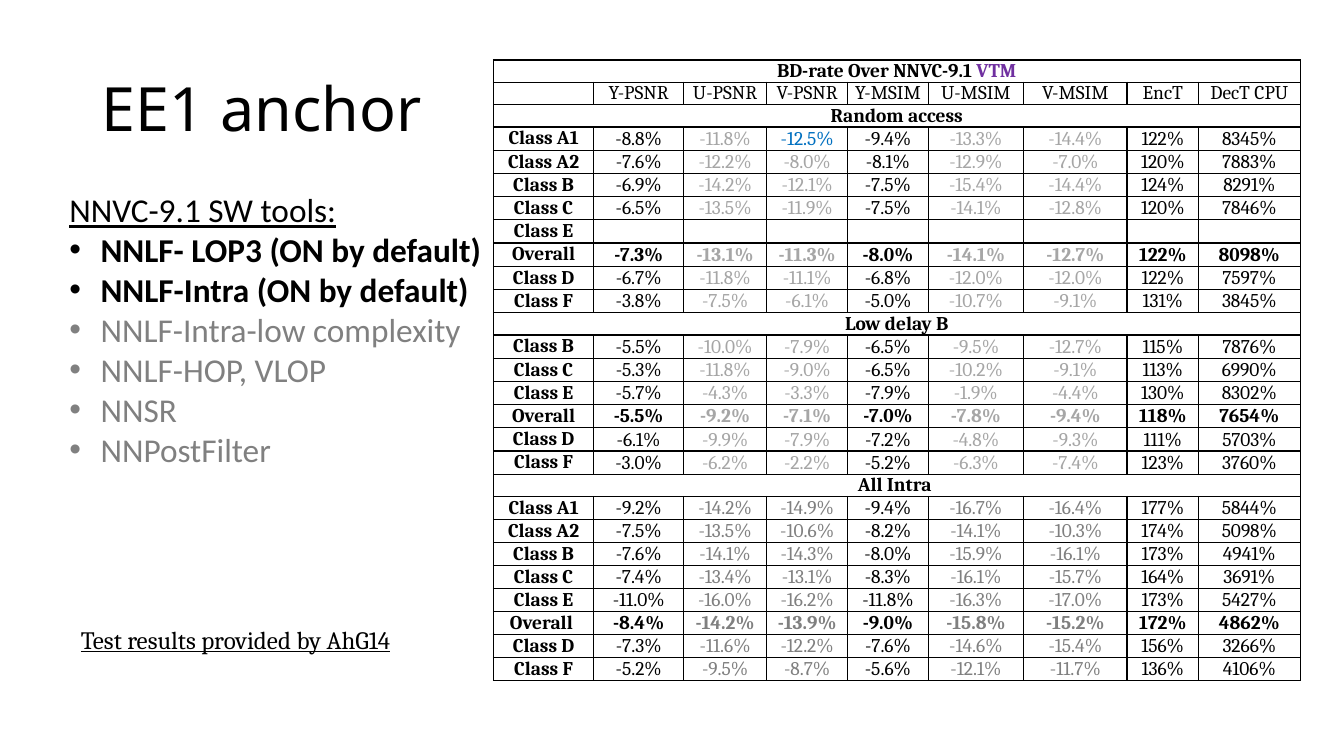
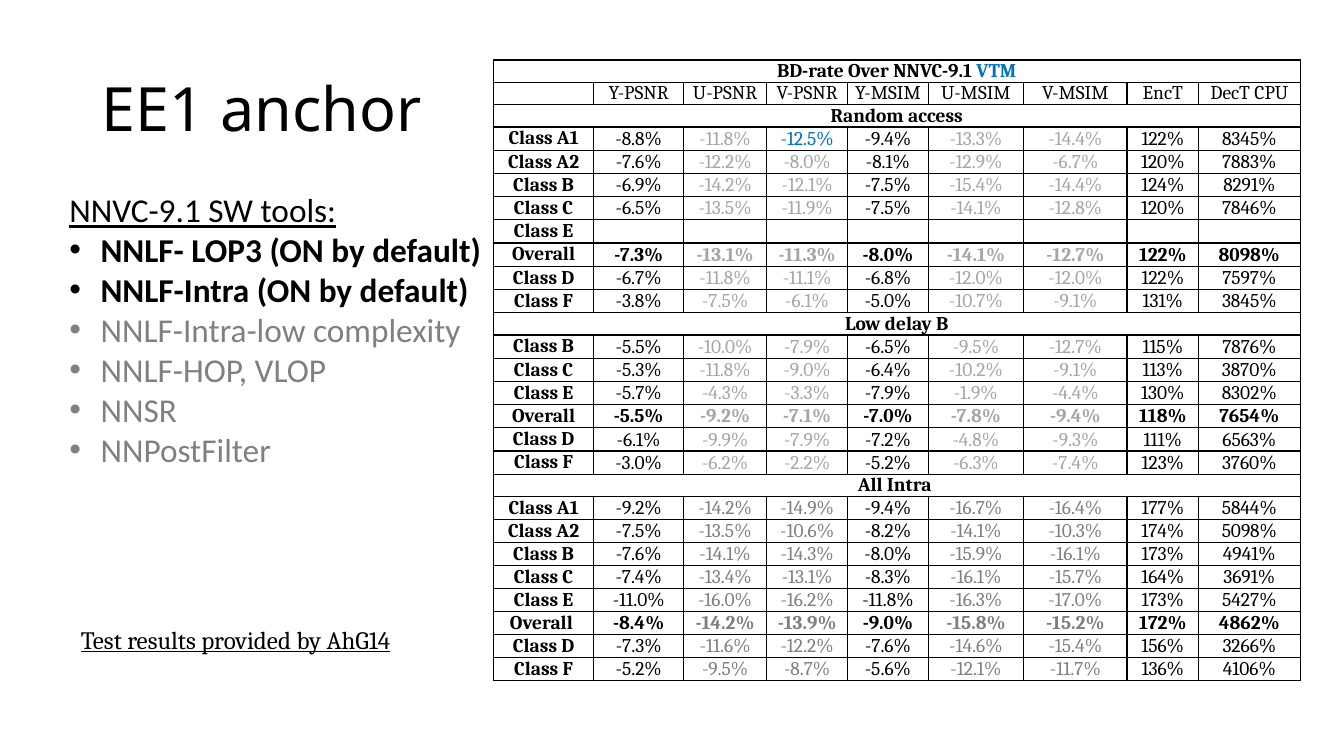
VTM colour: purple -> blue
-12.9% -7.0%: -7.0% -> -6.7%
-9.0% -6.5%: -6.5% -> -6.4%
6990%: 6990% -> 3870%
5703%: 5703% -> 6563%
